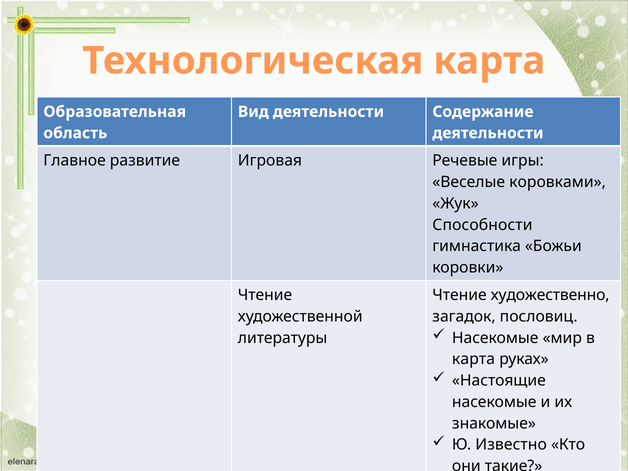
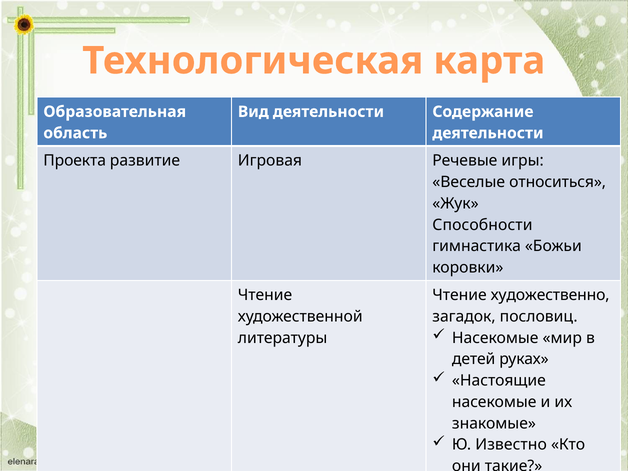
Главное: Главное -> Проекта
коровками: коровками -> относиться
карта at (474, 359): карта -> детей
